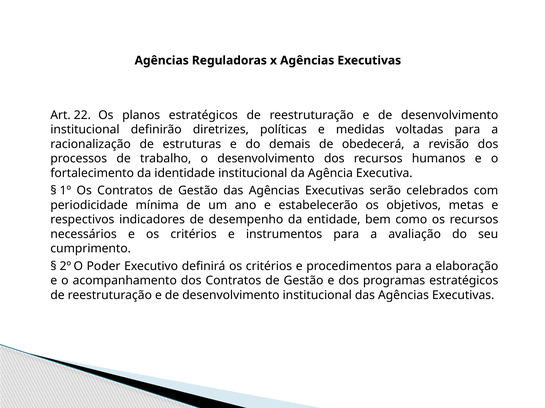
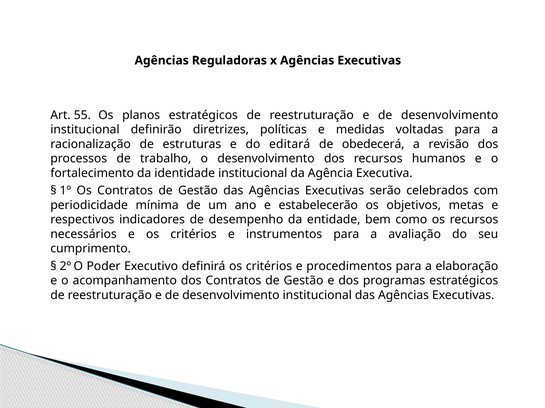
22: 22 -> 55
demais: demais -> editará
